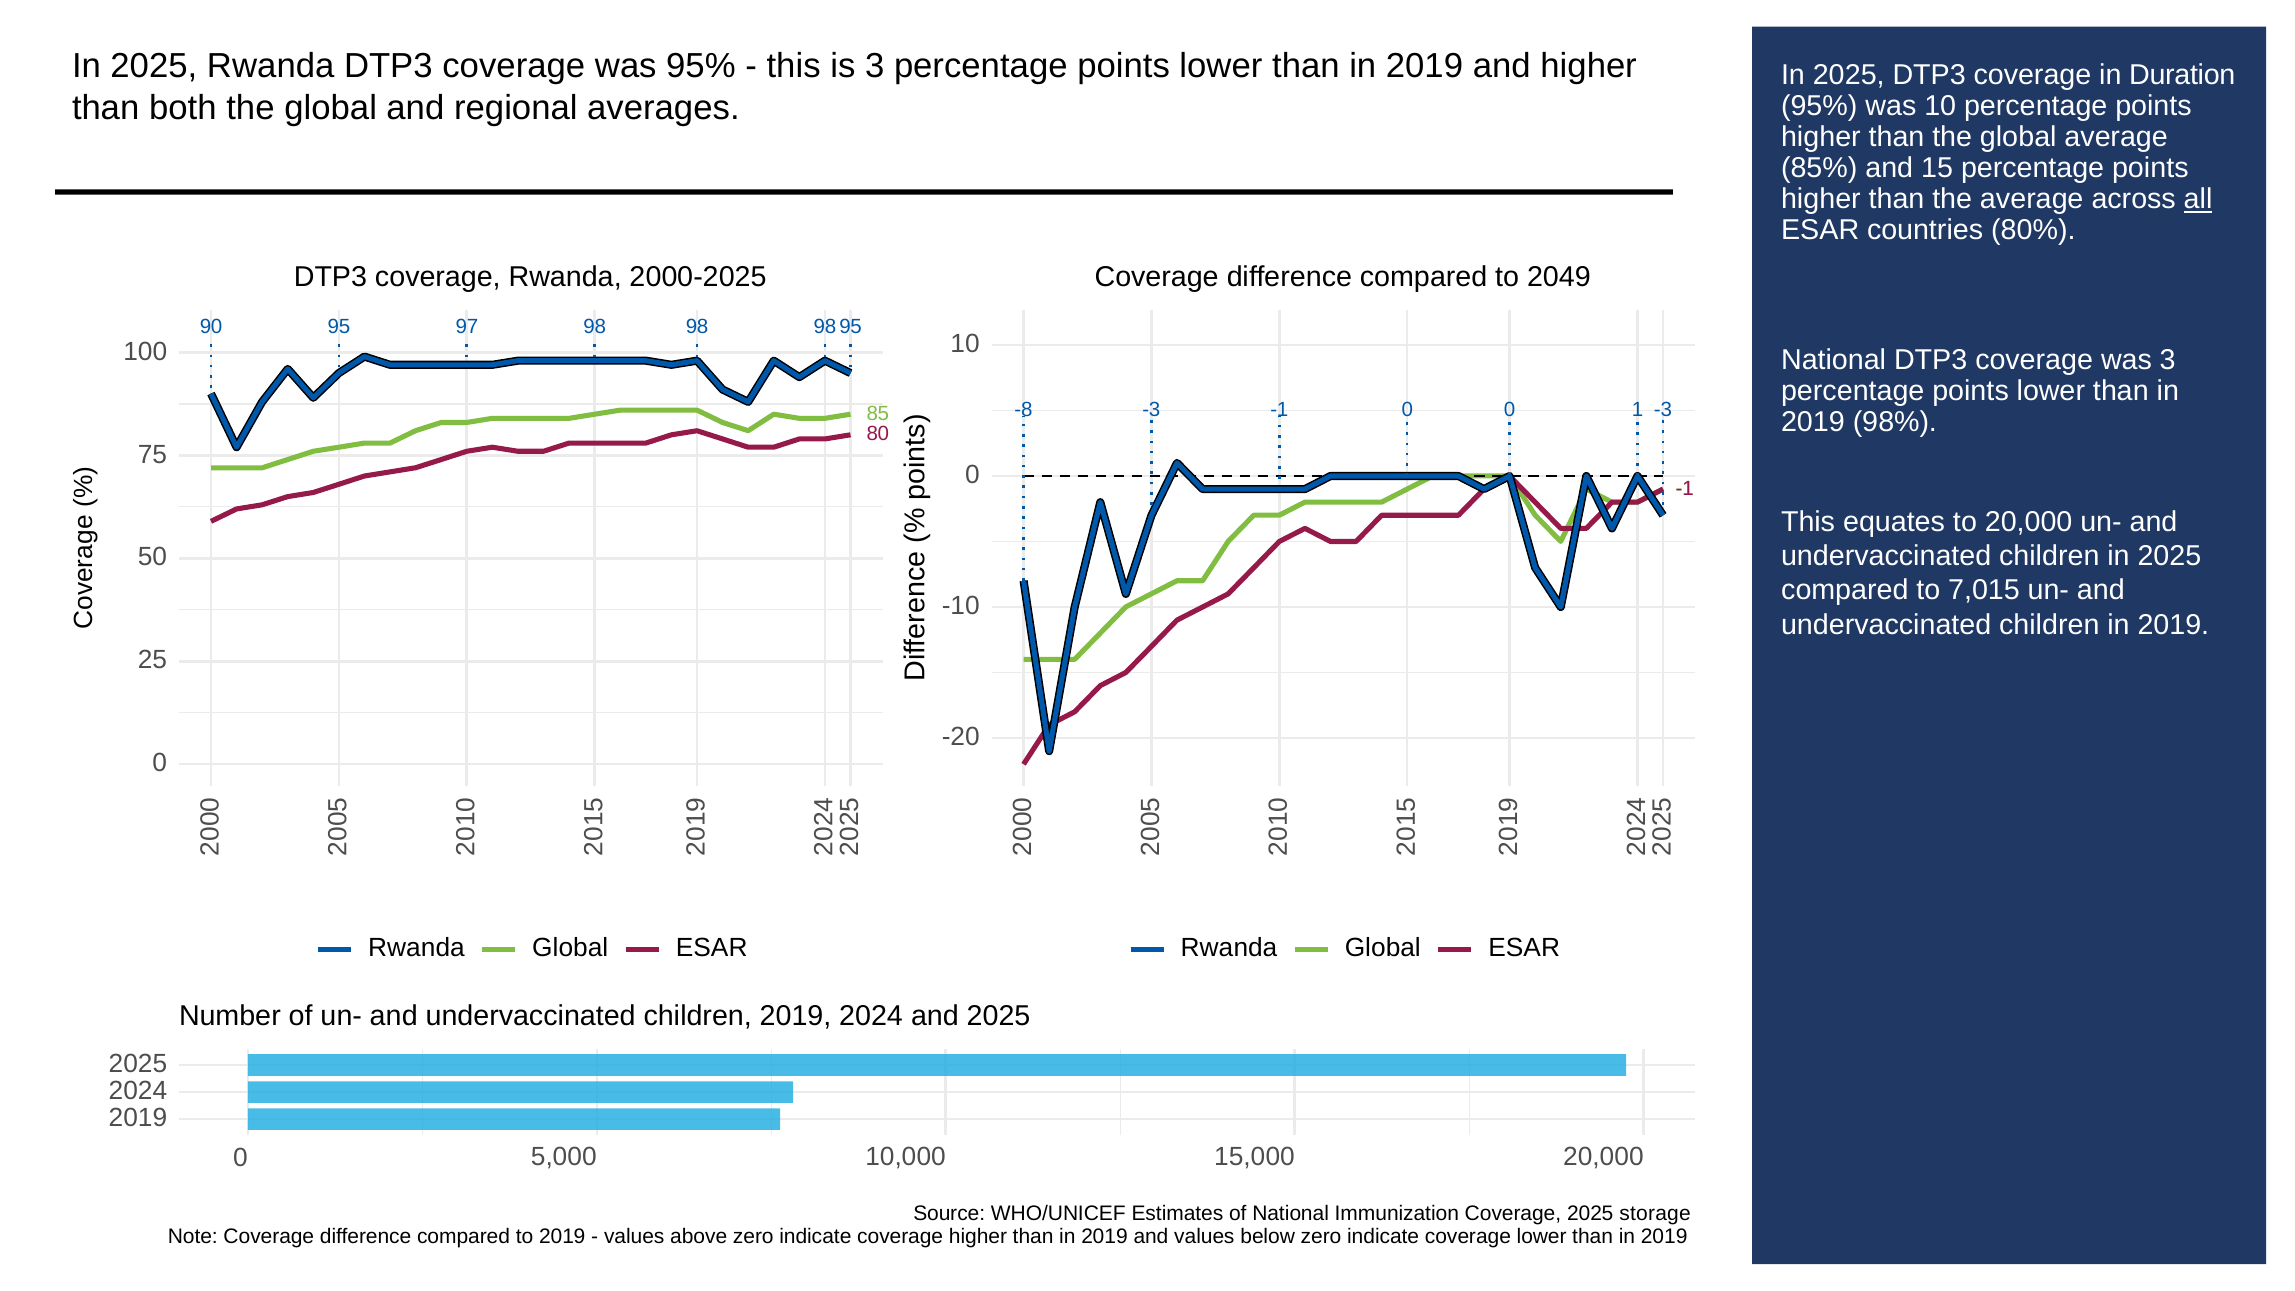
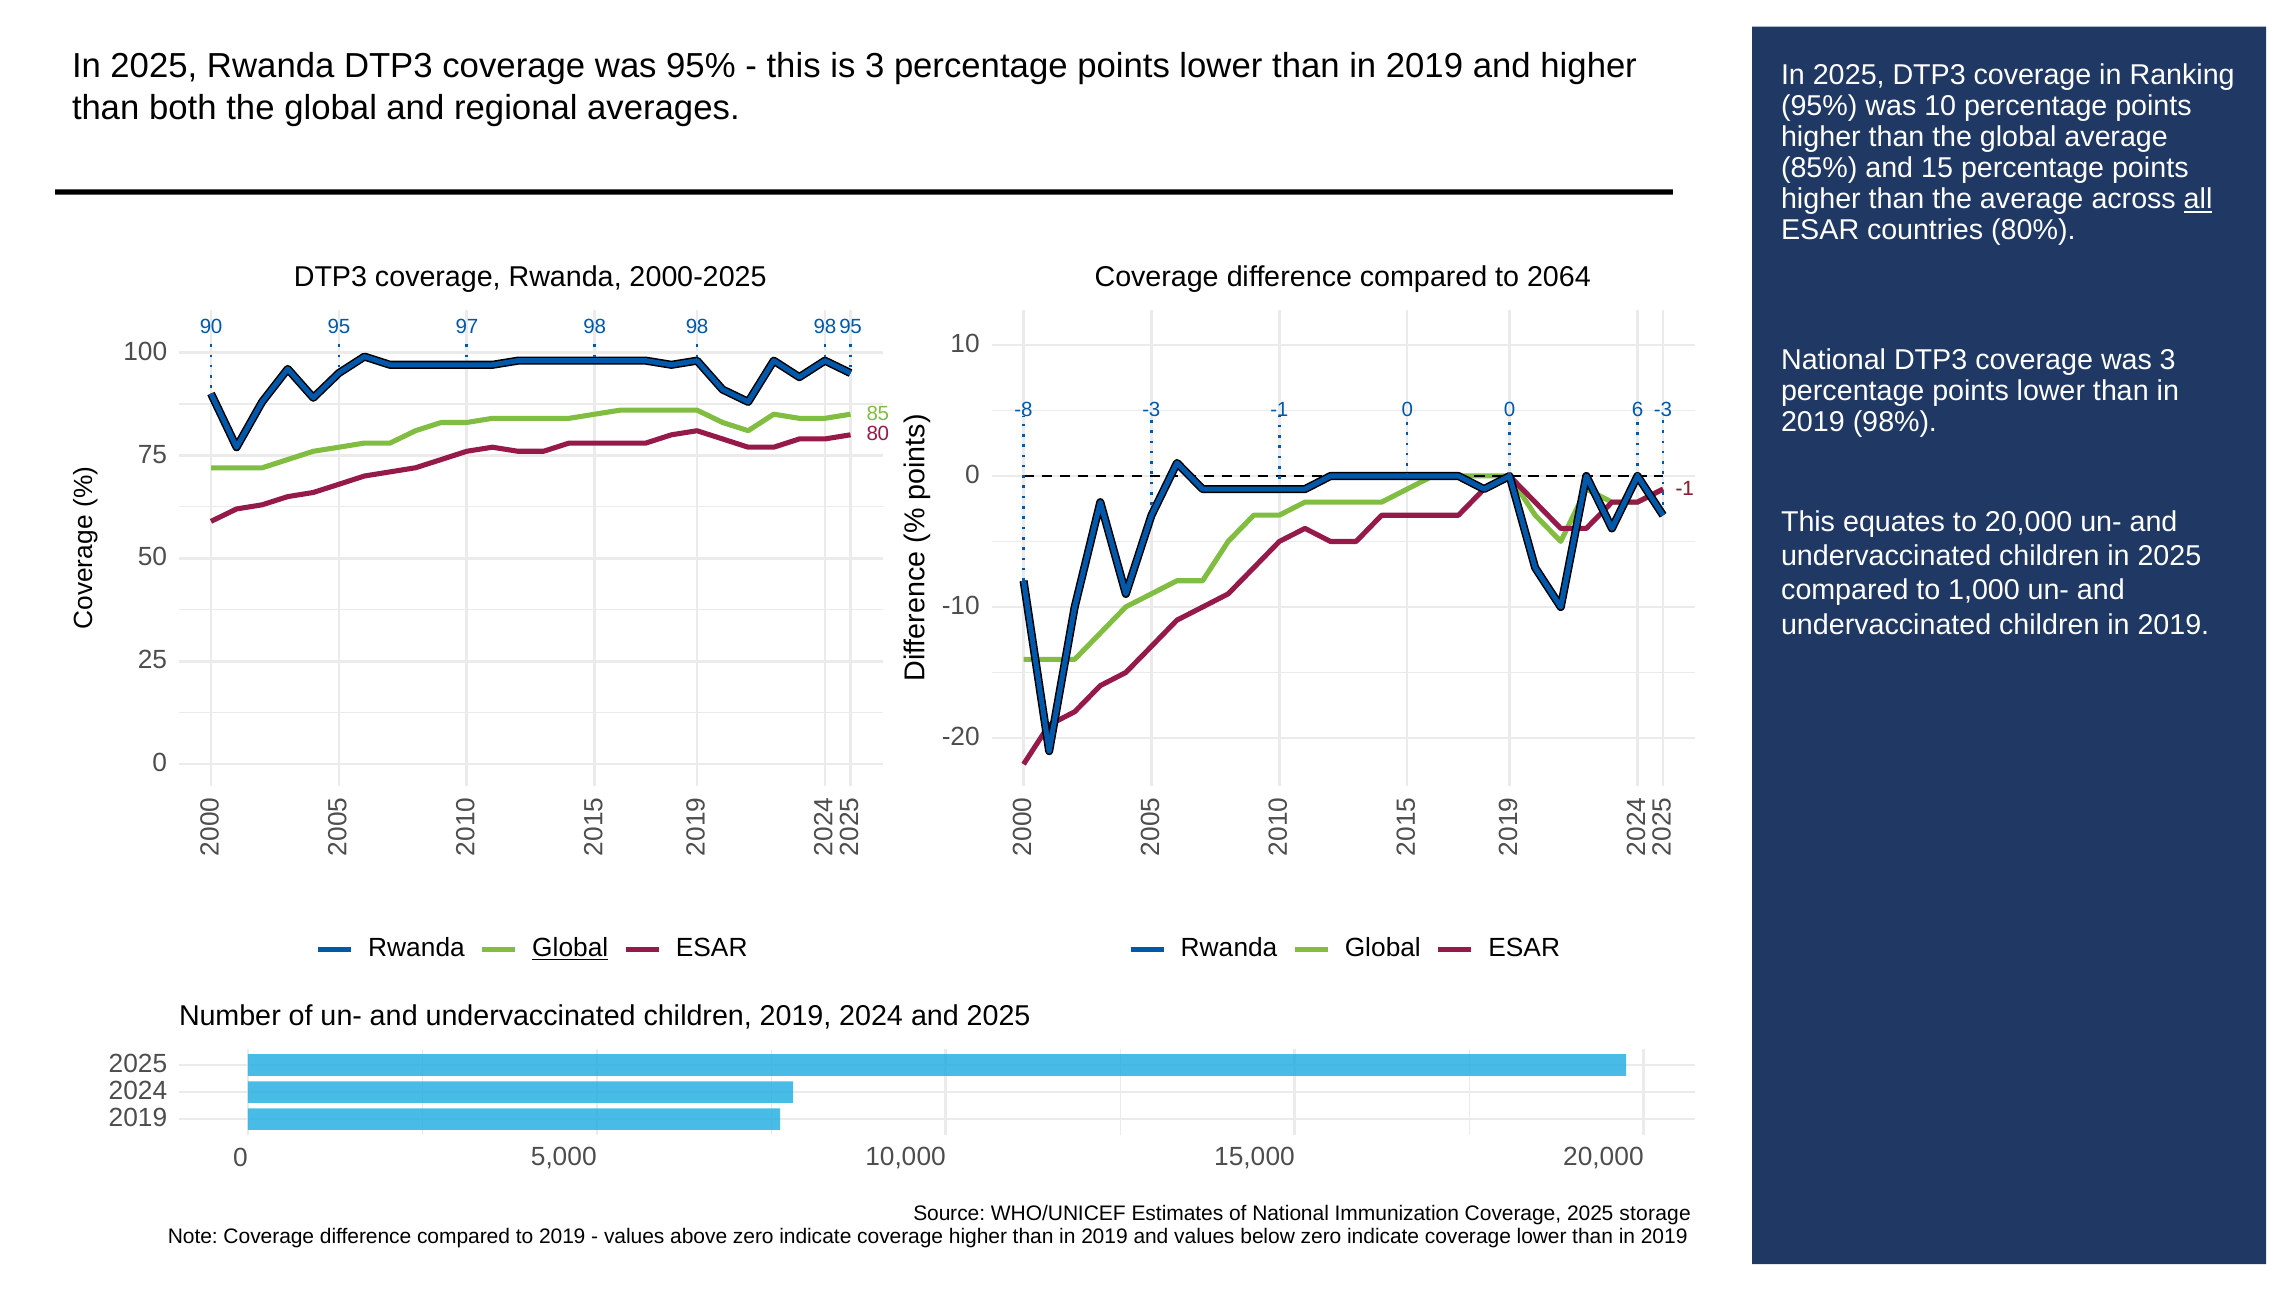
Duration: Duration -> Ranking
2049: 2049 -> 2064
0 0 1: 1 -> 6
7,015: 7,015 -> 1,000
Global at (570, 948) underline: none -> present
